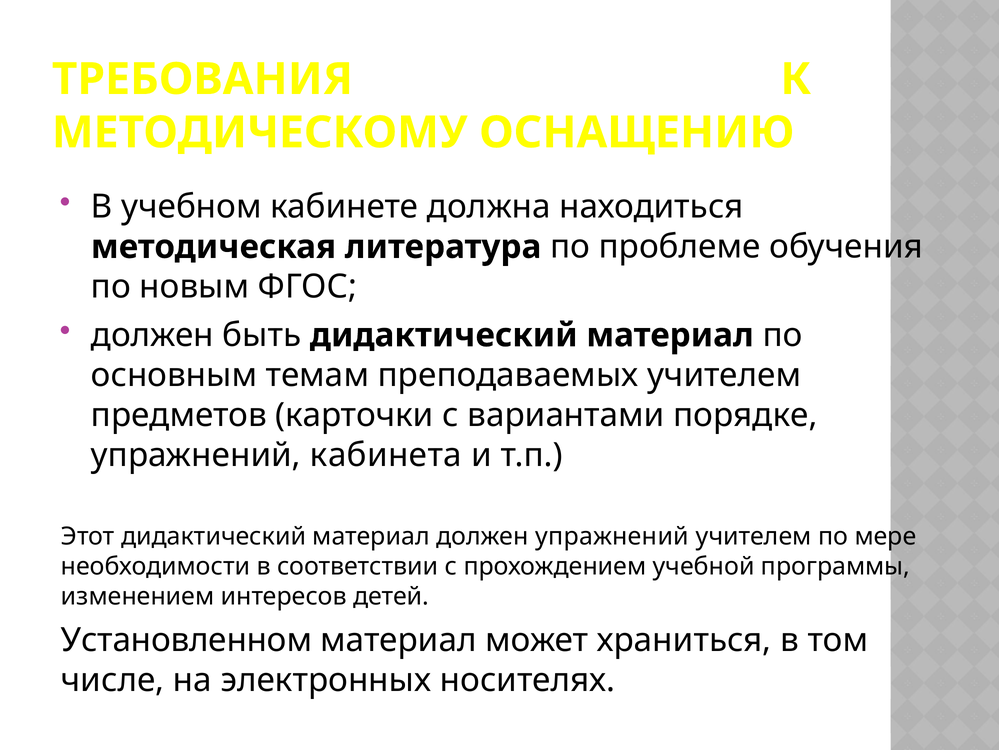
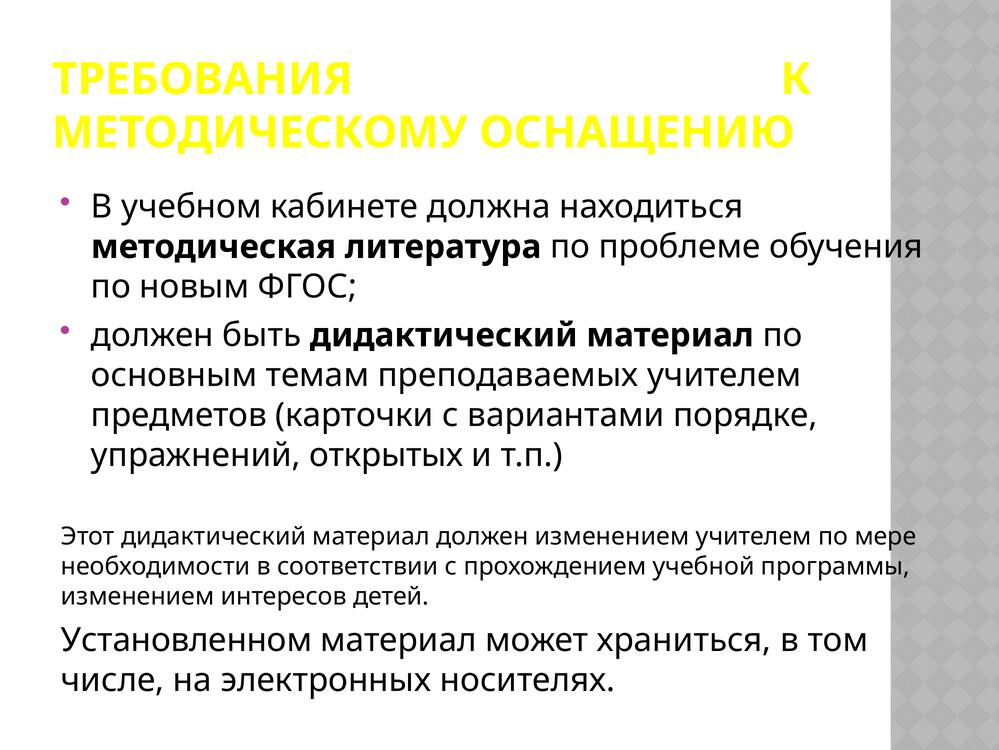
кабинета: кабинета -> открытых
должен упражнений: упражнений -> изменением
